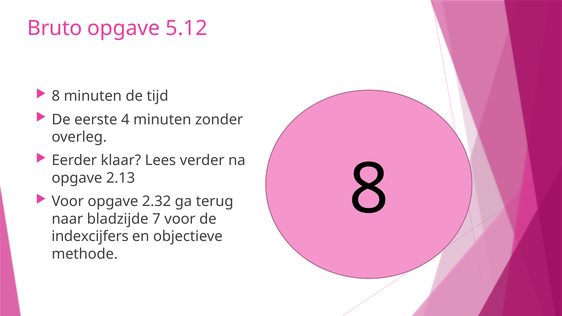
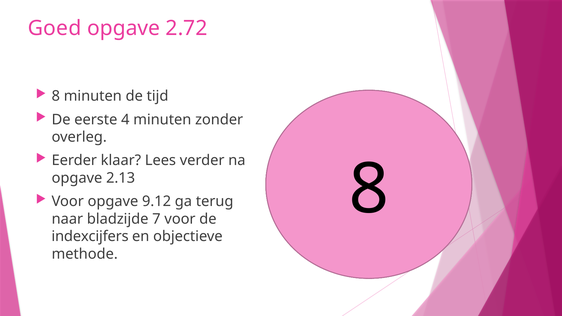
Bruto: Bruto -> Goed
5.12: 5.12 -> 2.72
2.32: 2.32 -> 9.12
